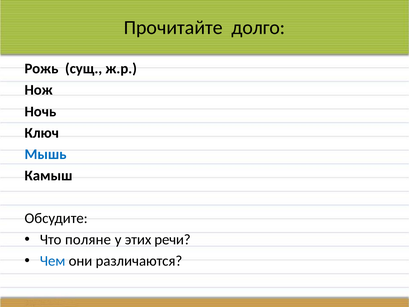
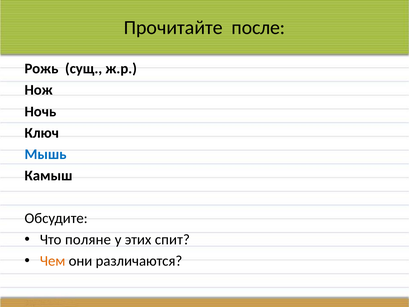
долго: долго -> после
речи: речи -> спит
Чем colour: blue -> orange
